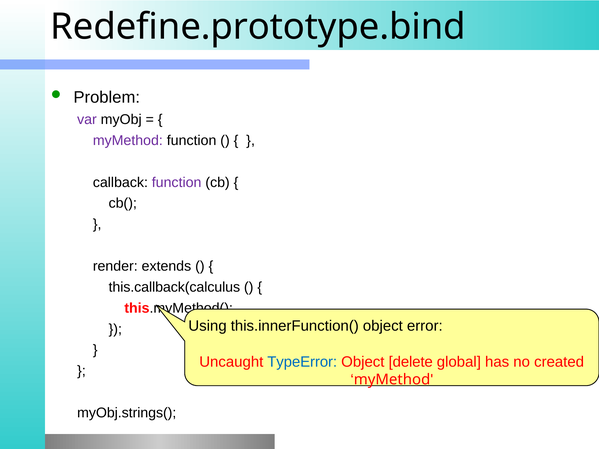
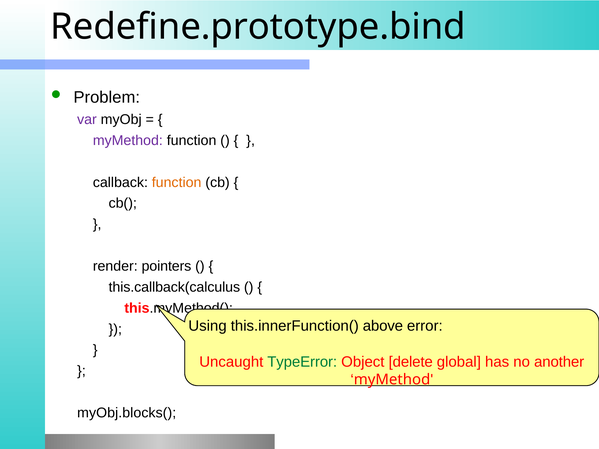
function at (177, 182) colour: purple -> orange
extends: extends -> pointers
this.innerFunction( object: object -> above
TypeError colour: blue -> green
created: created -> another
myObj.strings(: myObj.strings( -> myObj.blocks(
